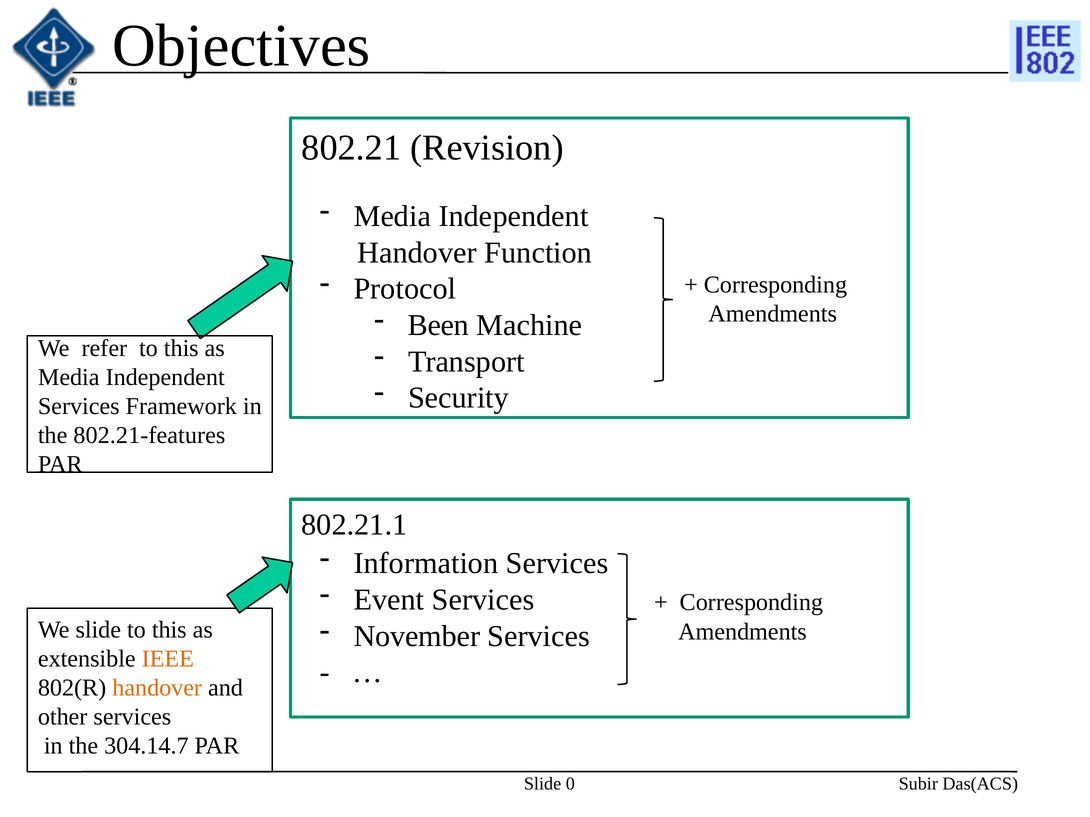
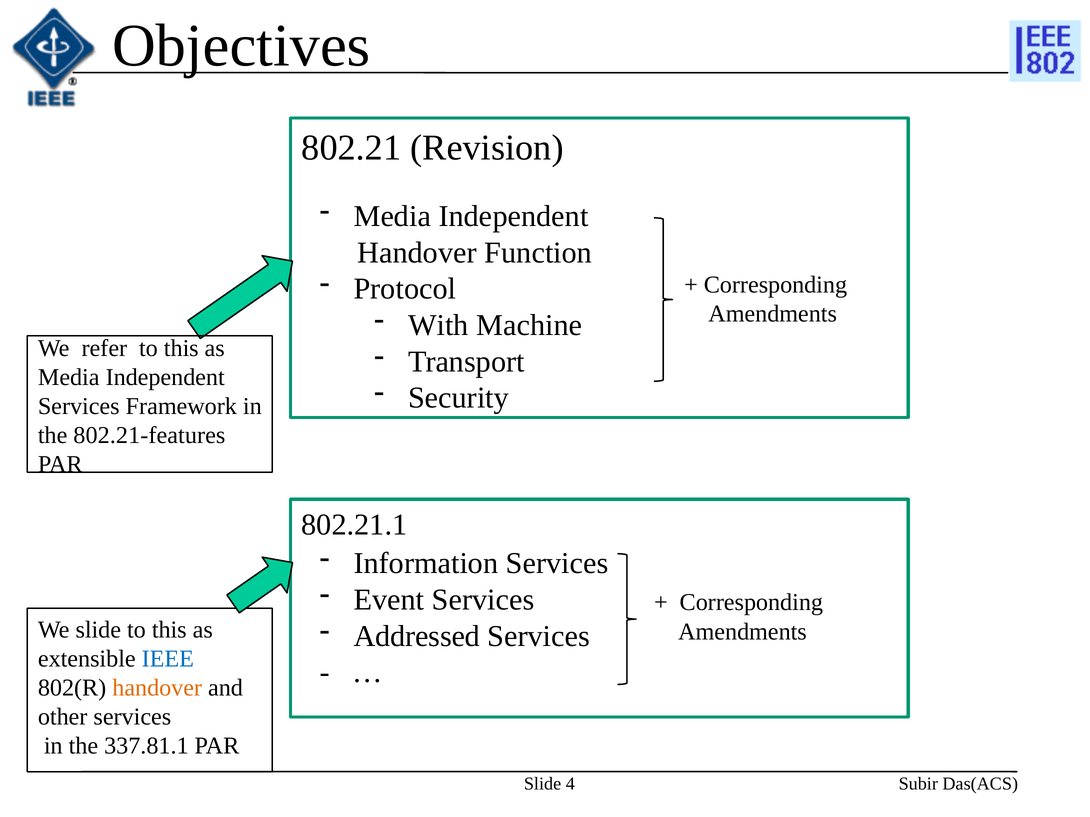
Been: Been -> With
November: November -> Addressed
IEEE colour: orange -> blue
304.14.7: 304.14.7 -> 337.81.1
0: 0 -> 4
